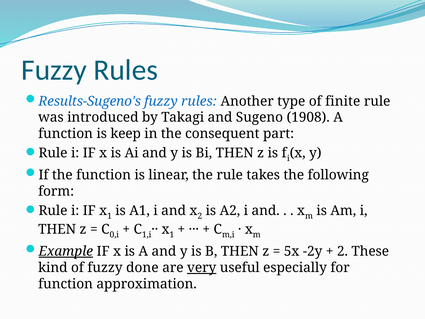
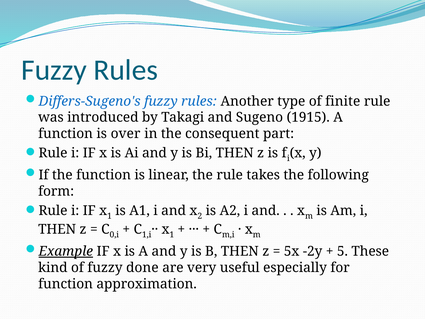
Results-Sugeno's: Results-Sugeno's -> Differs-Sugeno's
1908: 1908 -> 1915
keep: keep -> over
2 at (342, 251): 2 -> 5
very underline: present -> none
